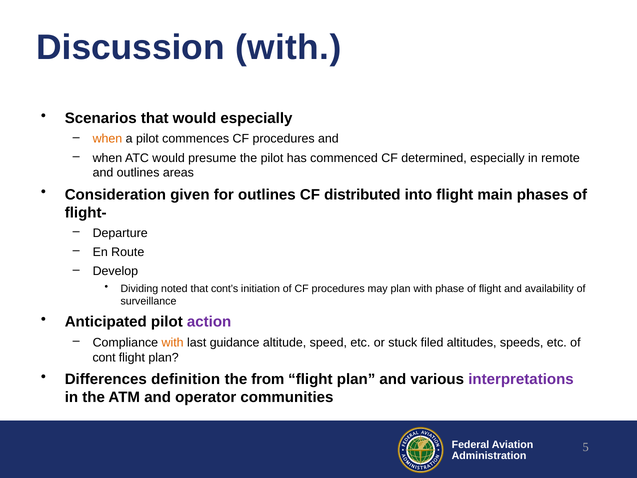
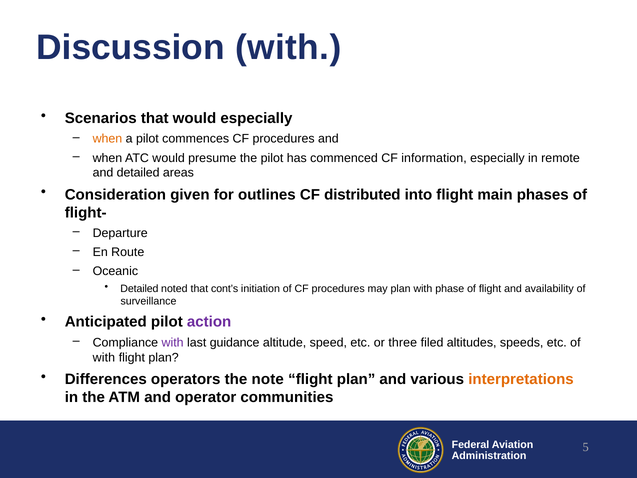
determined: determined -> information
and outlines: outlines -> detailed
Develop: Develop -> Oceanic
Dividing at (139, 288): Dividing -> Detailed
with at (173, 342) colour: orange -> purple
stuck: stuck -> three
cont at (104, 357): cont -> with
definition: definition -> operators
from: from -> note
interpretations colour: purple -> orange
